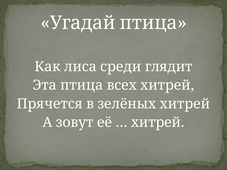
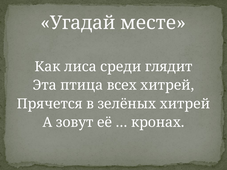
Угадай птица: птица -> месте
хитрей at (158, 123): хитрей -> кронах
